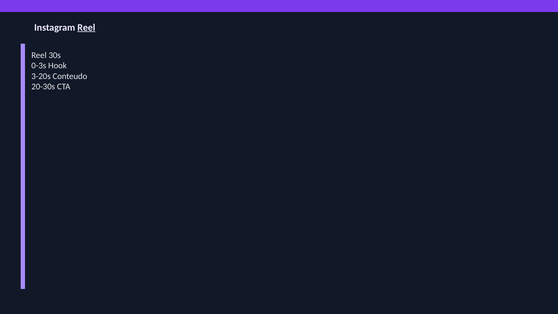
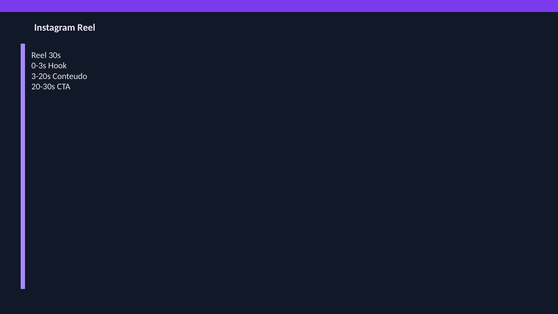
Reel at (86, 27) underline: present -> none
